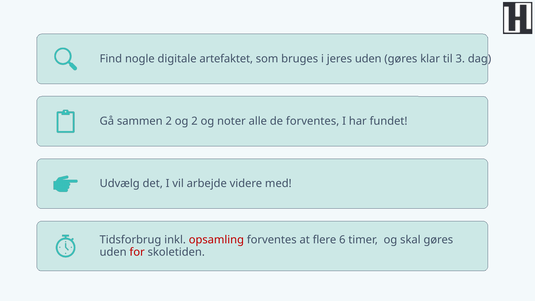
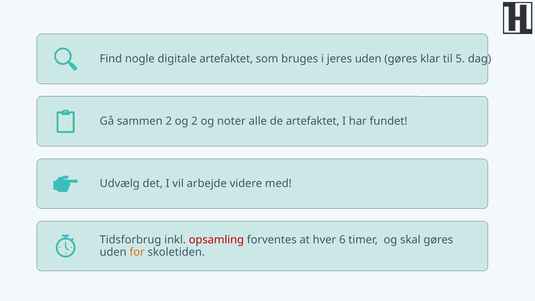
3: 3 -> 5
de forventes: forventes -> artefaktet
flere: flere -> hver
for colour: red -> orange
